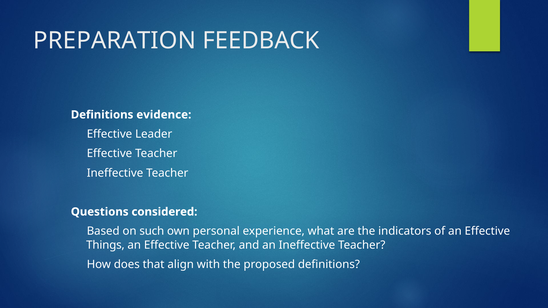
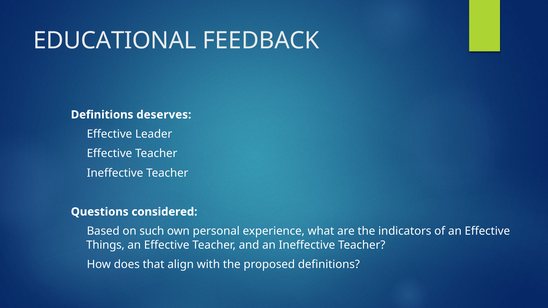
PREPARATION: PREPARATION -> EDUCATIONAL
evidence: evidence -> deserves
